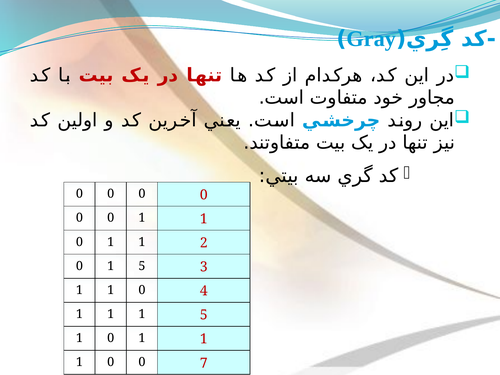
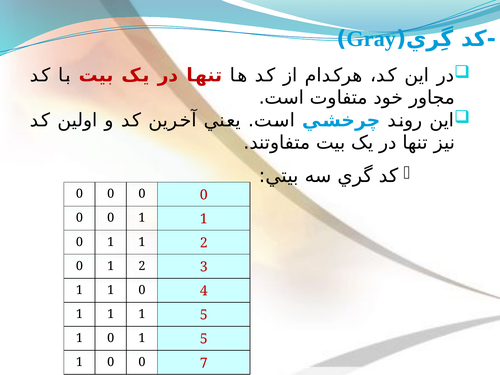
0 1 5: 5 -> 2
1 at (204, 339): 1 -> 5
